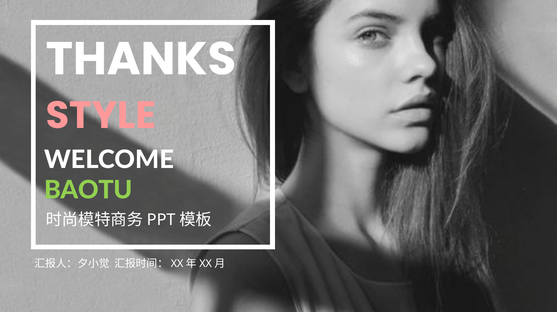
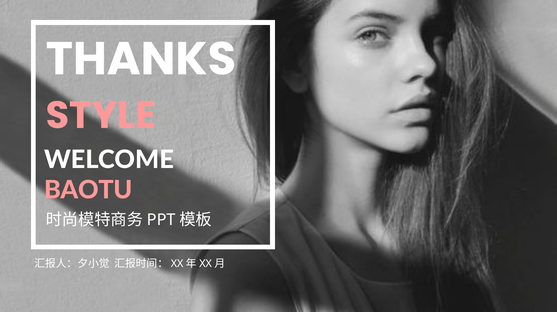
BAOTU colour: light green -> pink
